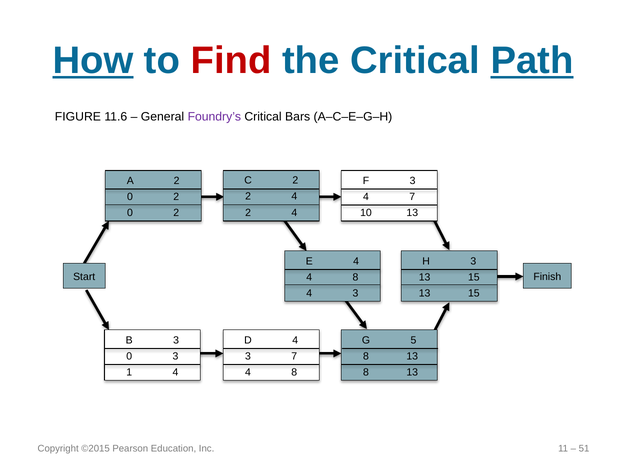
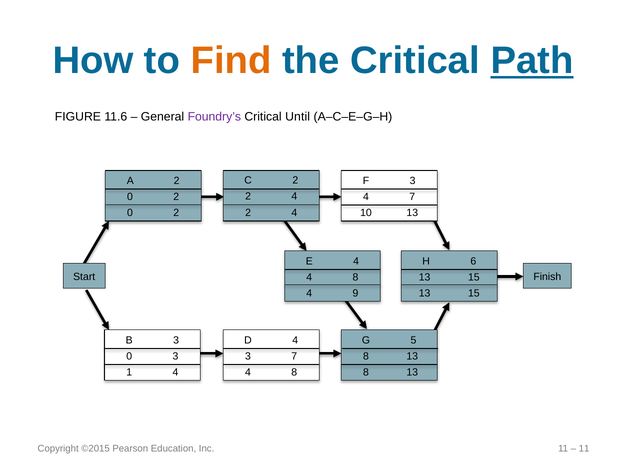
How underline: present -> none
Find colour: red -> orange
Bars: Bars -> Until
H 3: 3 -> 6
3 at (356, 294): 3 -> 9
51 at (584, 449): 51 -> 11
